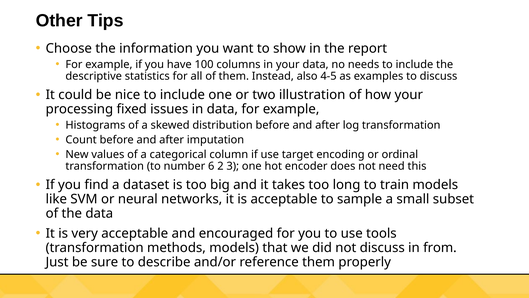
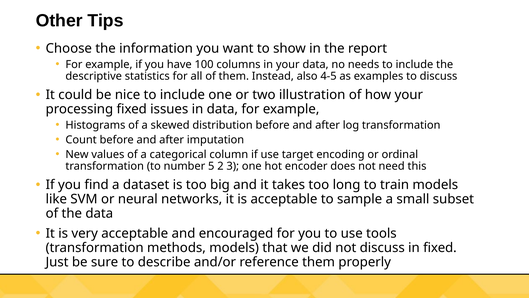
6: 6 -> 5
in from: from -> fixed
